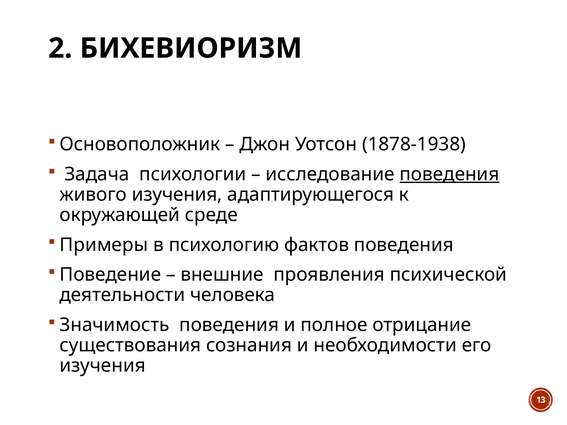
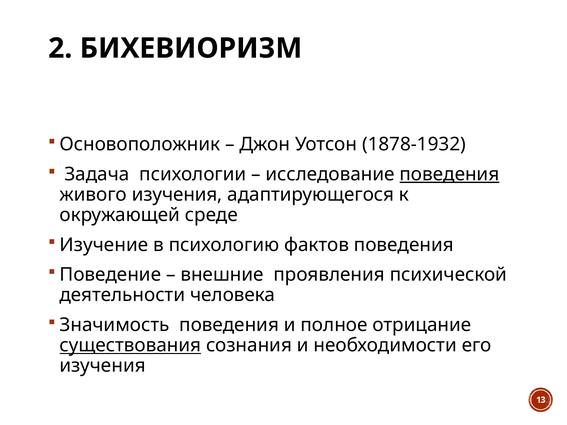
1878-1938: 1878-1938 -> 1878-1932
Примеры: Примеры -> Изучение
существования underline: none -> present
